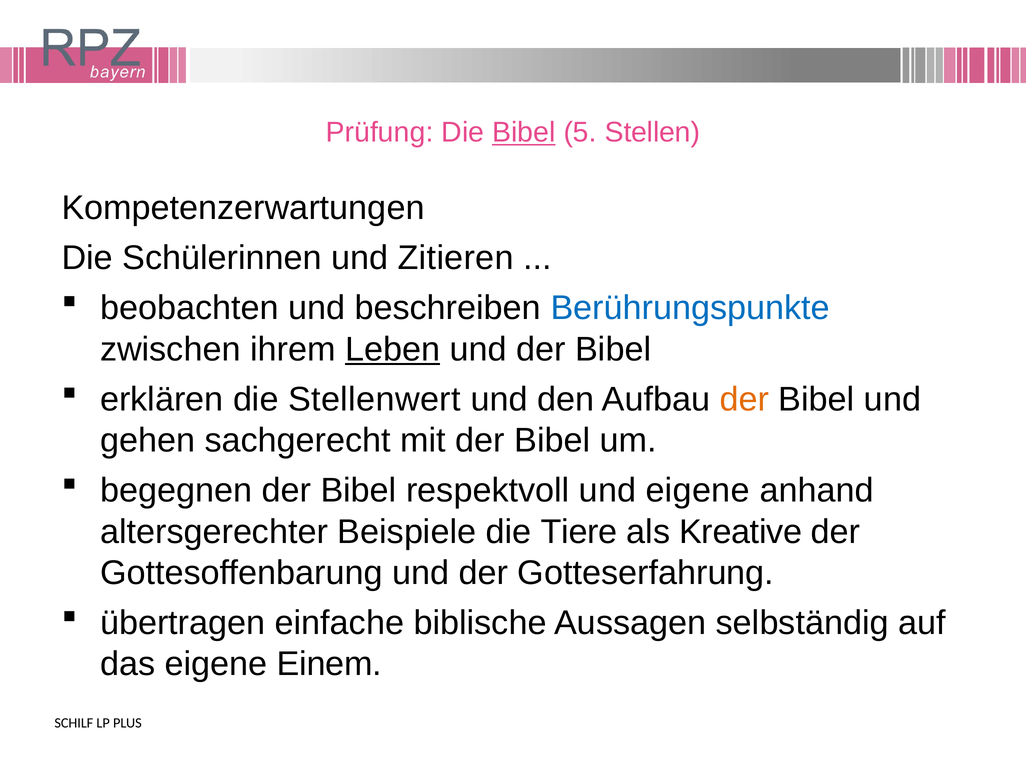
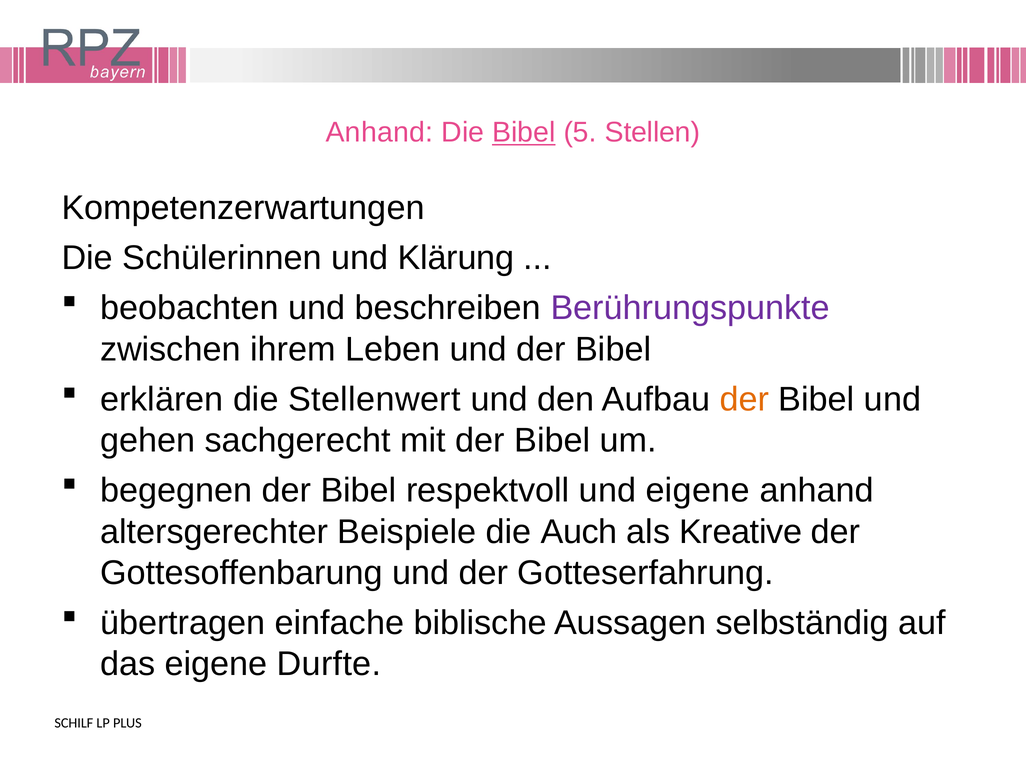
Prüfung at (380, 132): Prüfung -> Anhand
Zitieren: Zitieren -> Klärung
Berührungspunkte colour: blue -> purple
Leben underline: present -> none
Tiere: Tiere -> Auch
Einem: Einem -> Durfte
